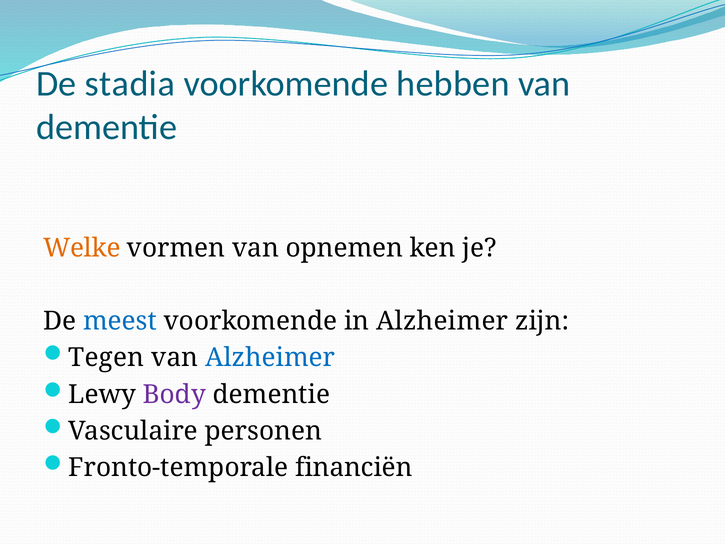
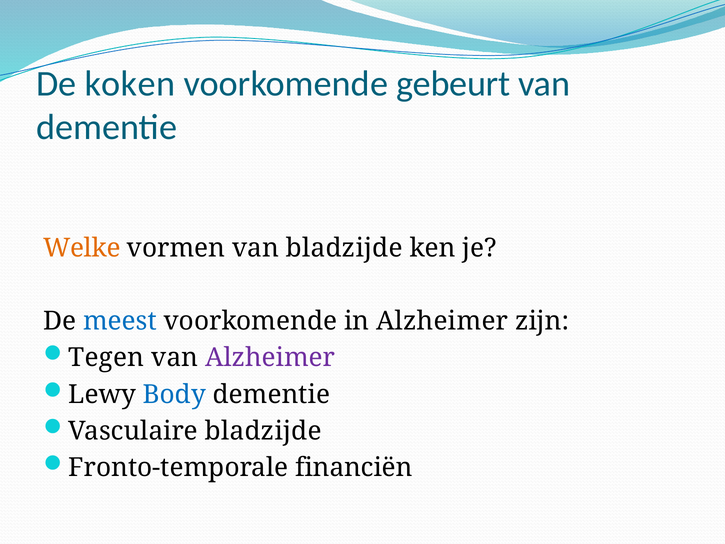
stadia: stadia -> koken
hebben: hebben -> gebeurt
van opnemen: opnemen -> bladzijde
Alzheimer at (270, 358) colour: blue -> purple
Body colour: purple -> blue
Vasculaire personen: personen -> bladzijde
